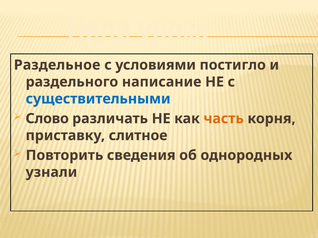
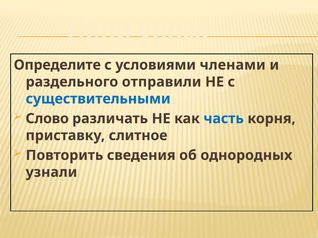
Раздельное: Раздельное -> Определите
постигло: постигло -> членами
написание: написание -> отправили
часть colour: orange -> blue
